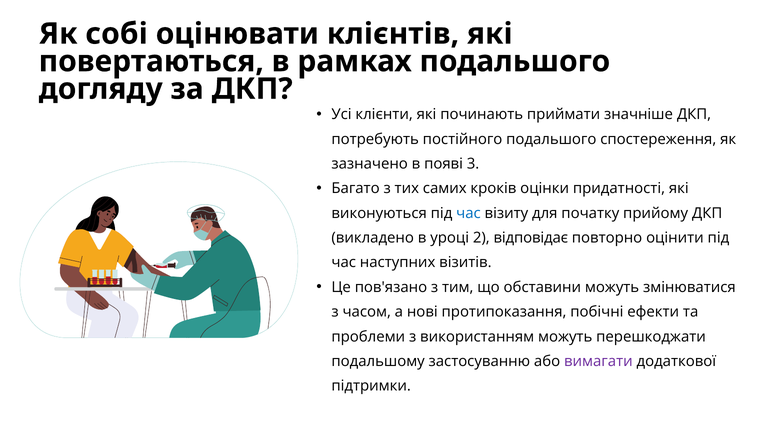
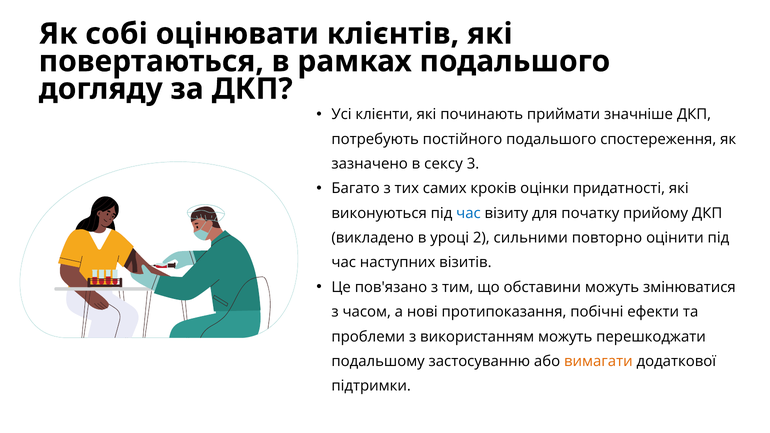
появі: появі -> сексу
відповідає: відповідає -> сильними
вимагати colour: purple -> orange
